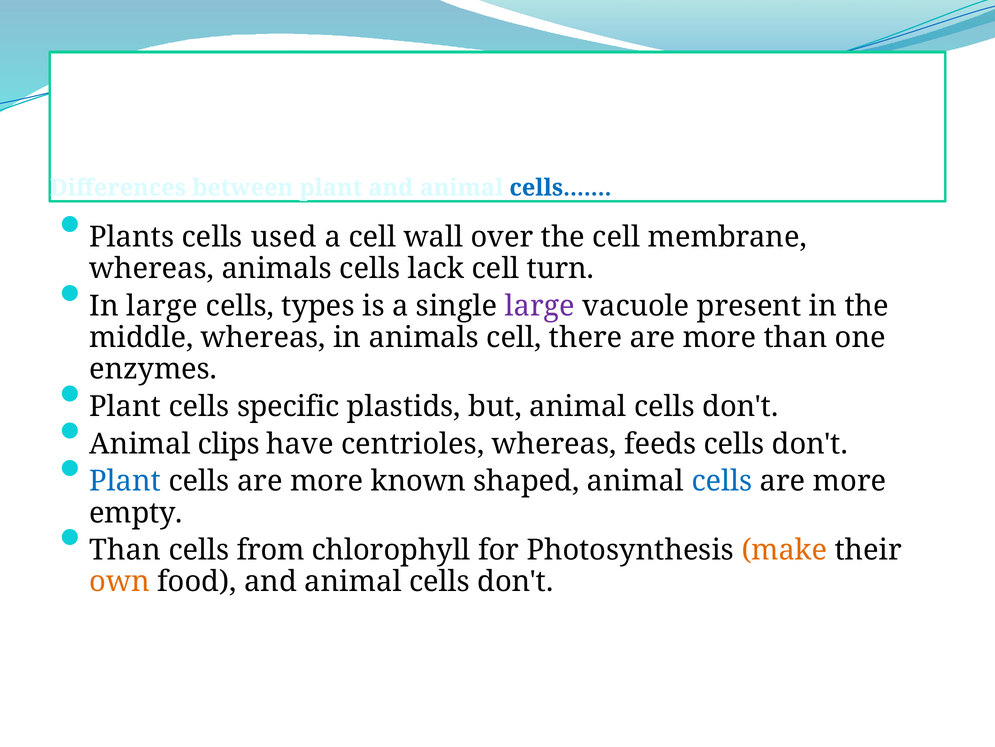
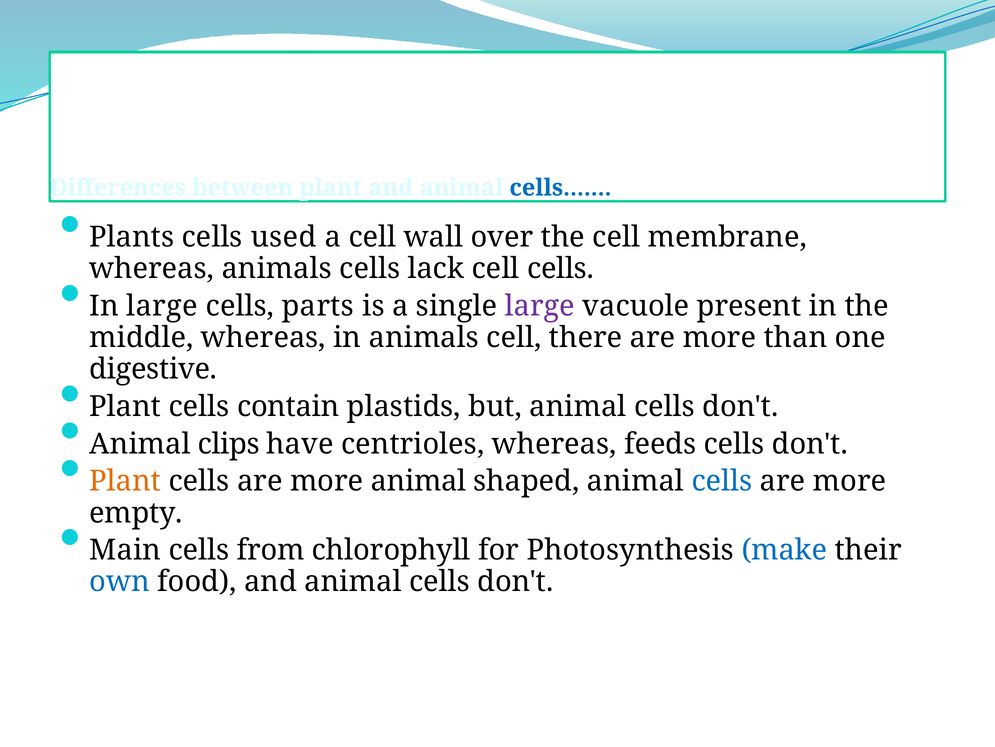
cell turn: turn -> cells
types: types -> parts
enzymes: enzymes -> digestive
specific: specific -> contain
Plant at (125, 481) colour: blue -> orange
more known: known -> animal
Than at (125, 550): Than -> Main
make colour: orange -> blue
own colour: orange -> blue
